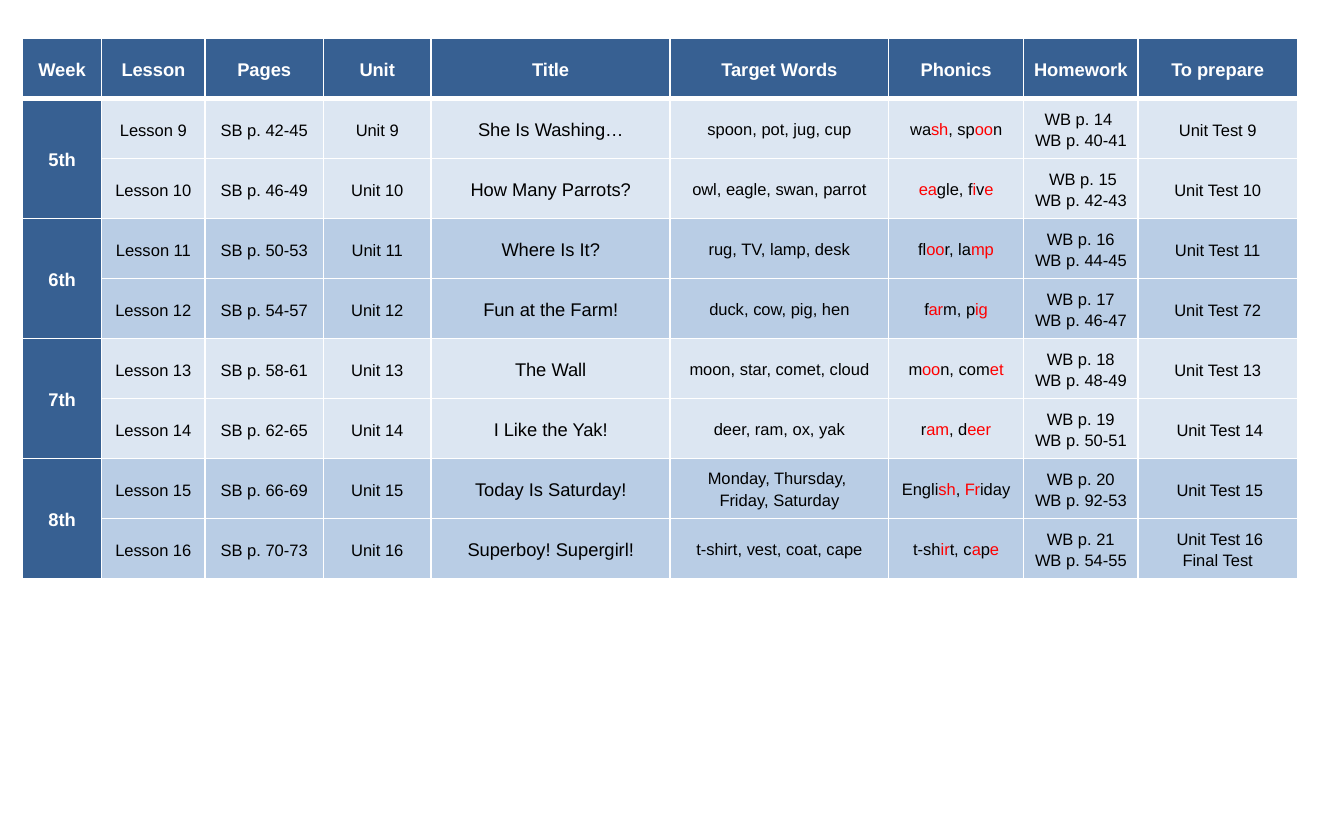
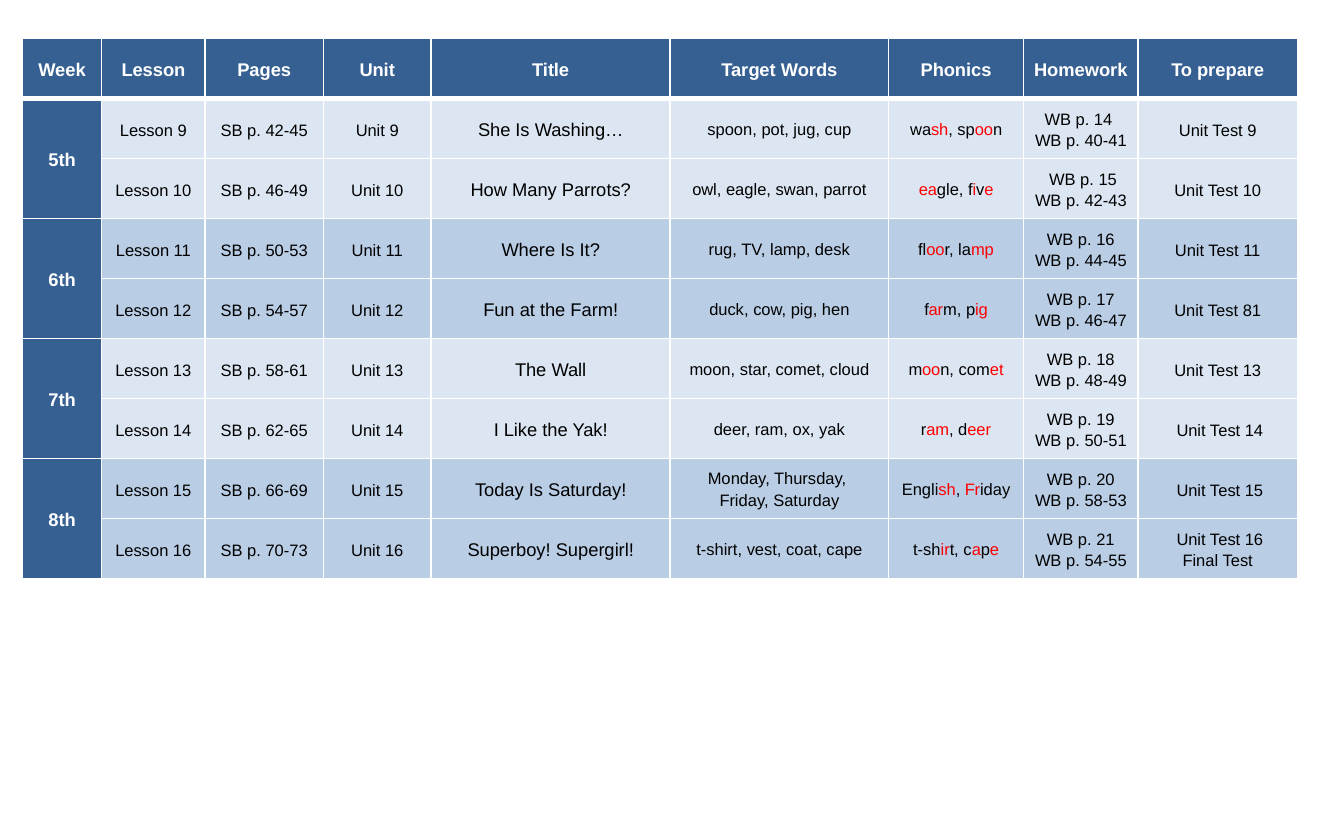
72: 72 -> 81
92-53: 92-53 -> 58-53
